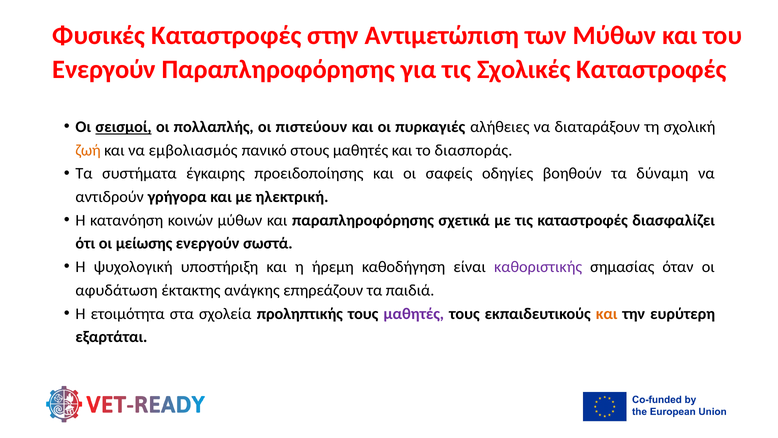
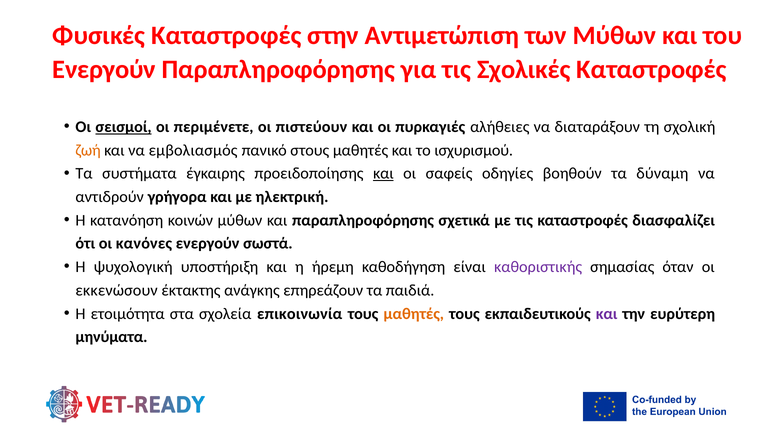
πολλαπλής: πολλαπλής -> περιμένετε
διασποράς: διασποράς -> ισχυρισμού
και at (383, 173) underline: none -> present
μείωσης: μείωσης -> κανόνες
αφυδάτωση: αφυδάτωση -> εκκενώσουν
προληπτικής: προληπτικής -> επικοινωνία
μαθητές at (414, 313) colour: purple -> orange
και at (607, 313) colour: orange -> purple
εξαρτάται: εξαρτάται -> μηνύματα
